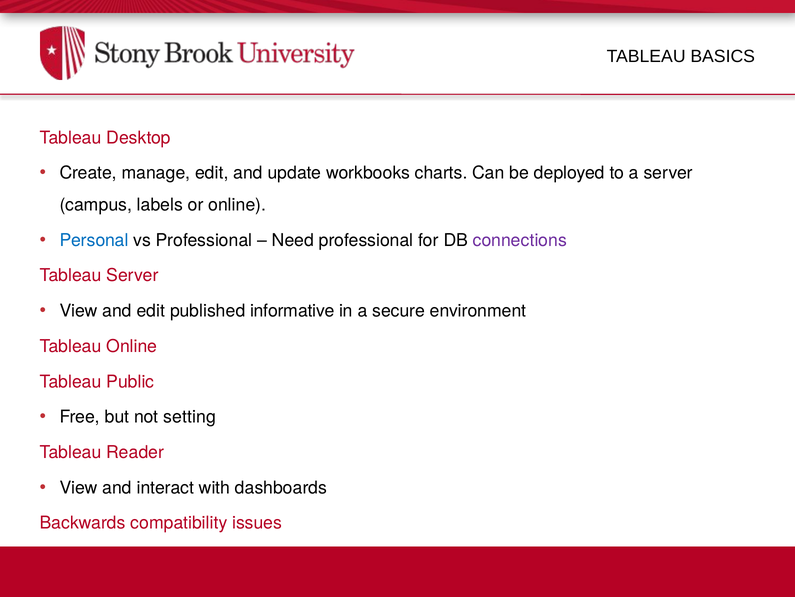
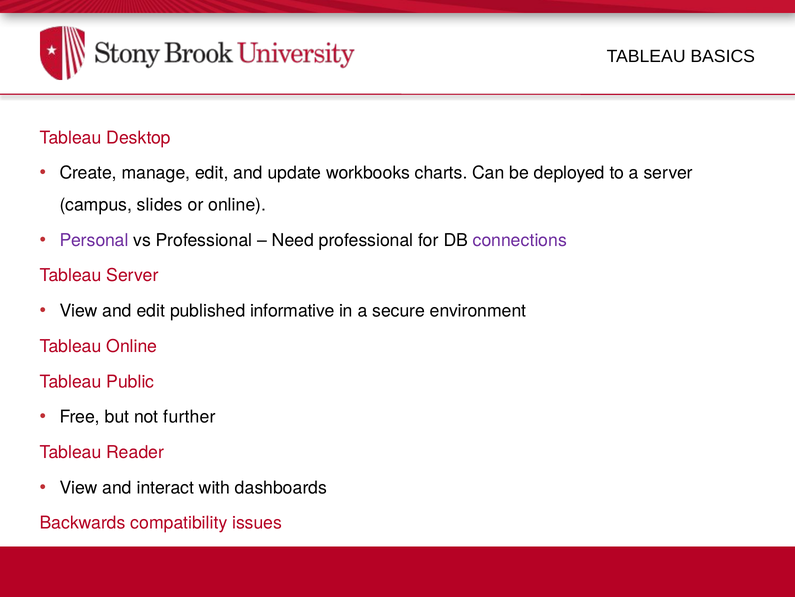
labels: labels -> slides
Personal colour: blue -> purple
setting: setting -> further
